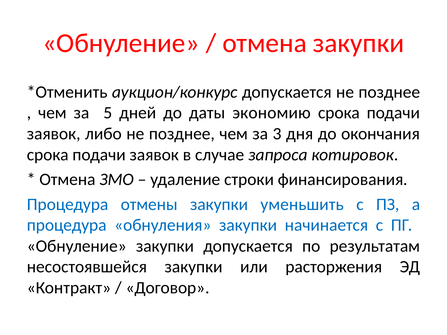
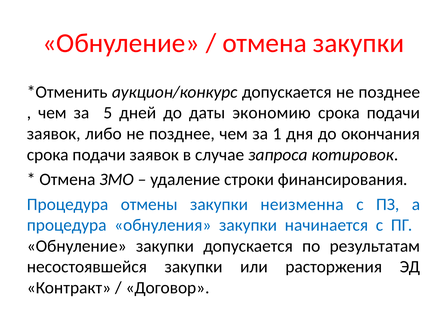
3: 3 -> 1
уменьшить: уменьшить -> неизменна
